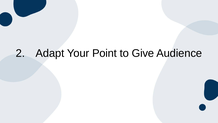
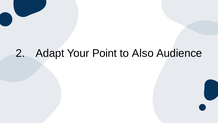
Give: Give -> Also
